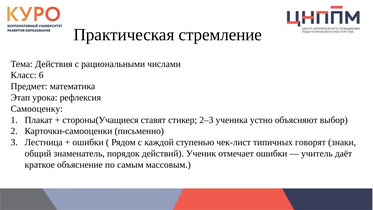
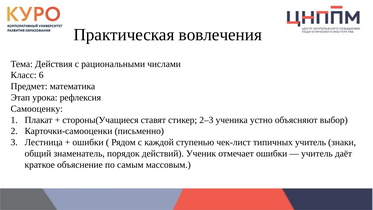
стремление: стремление -> вовлечения
типичных говорят: говорят -> учитель
